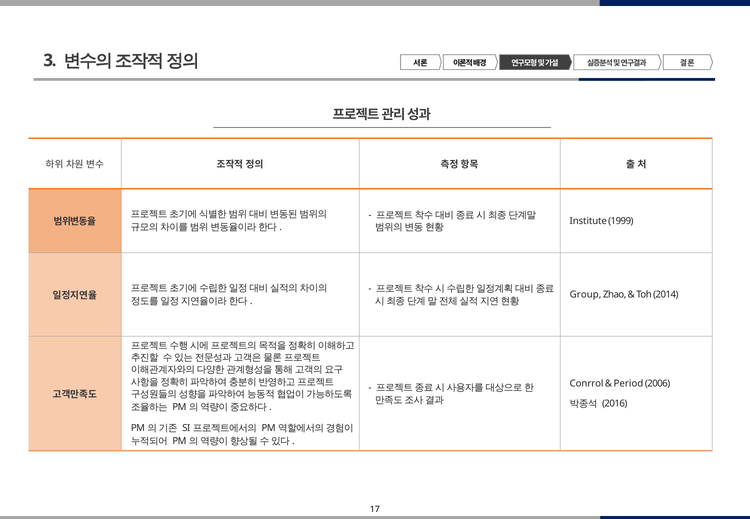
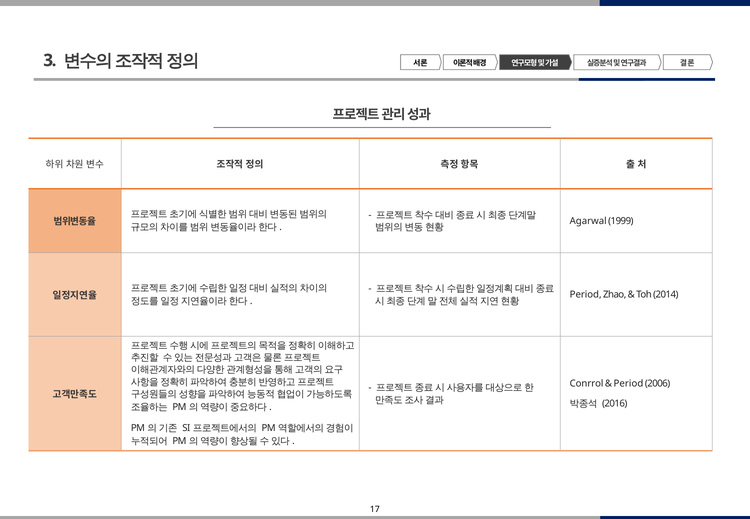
Institute: Institute -> Agarwal
Group at (586, 295): Group -> Period
